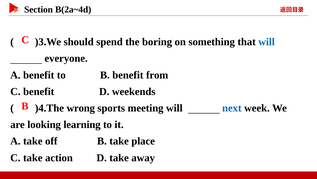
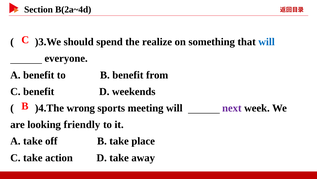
boring: boring -> realize
next colour: blue -> purple
learning: learning -> friendly
